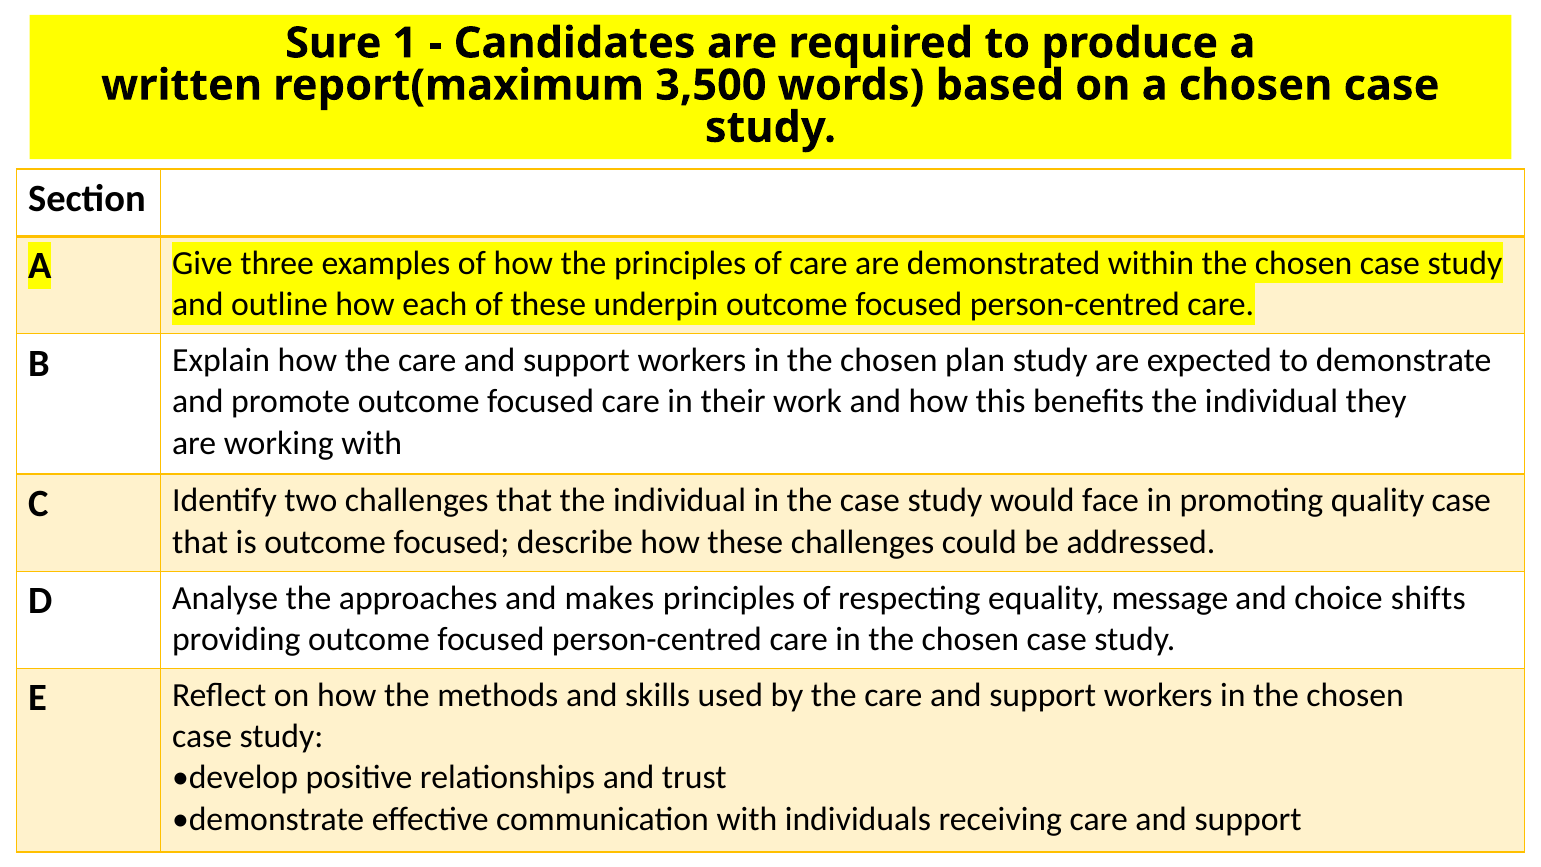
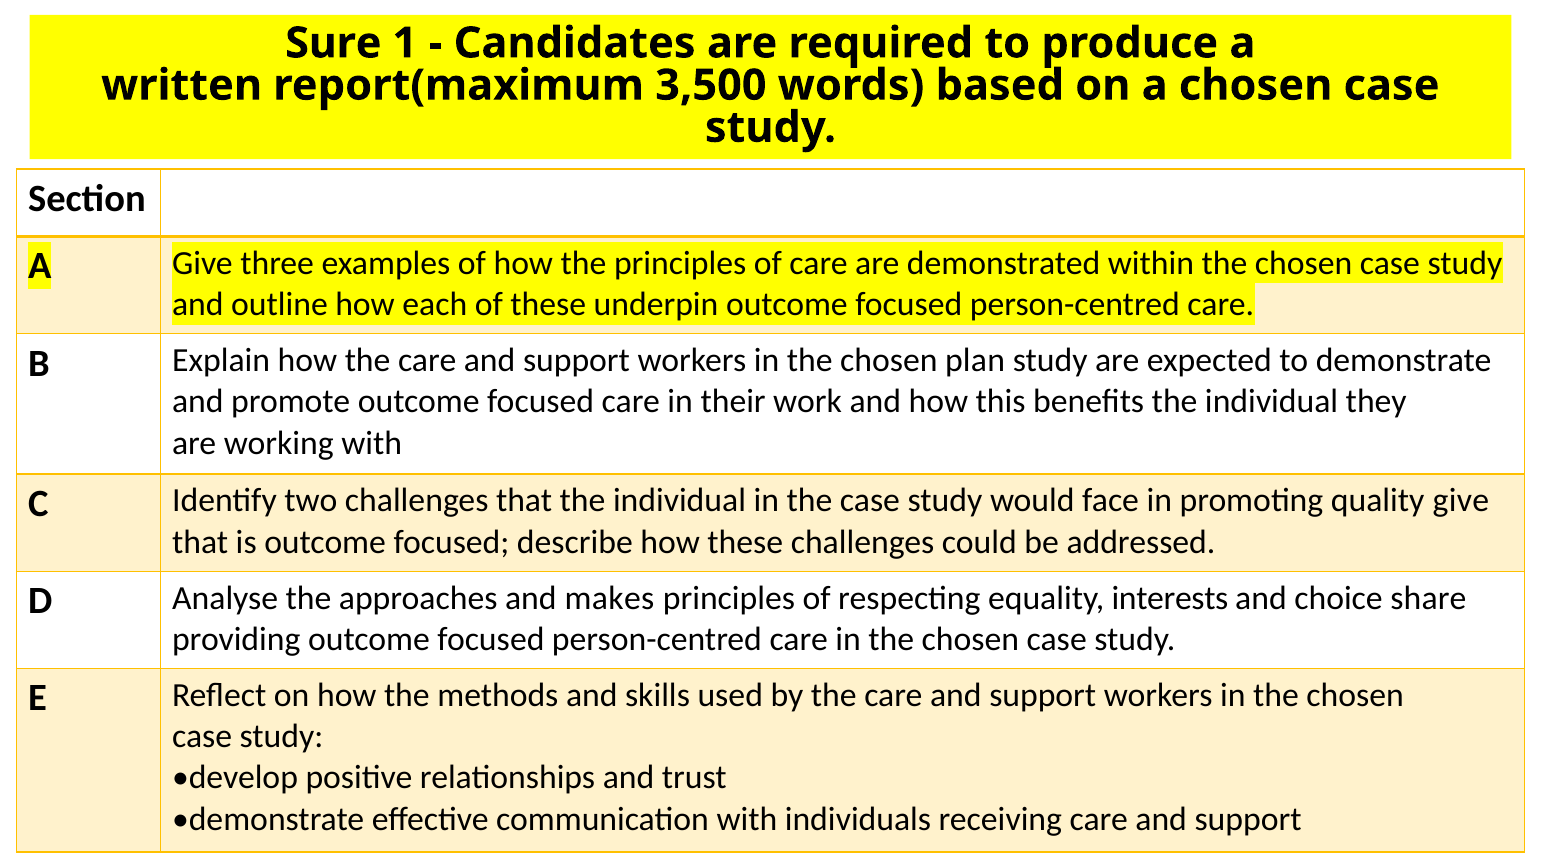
quality case: case -> give
message: message -> interests
shifts: shifts -> share
